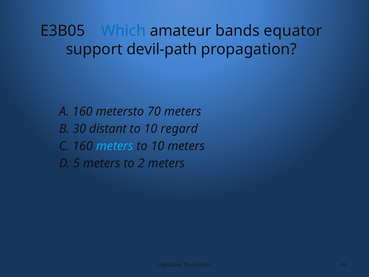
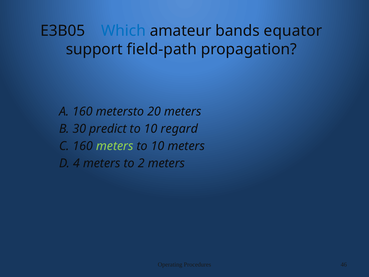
devil-path: devil-path -> field-path
70: 70 -> 20
distant: distant -> predict
meters at (115, 146) colour: light blue -> light green
5: 5 -> 4
